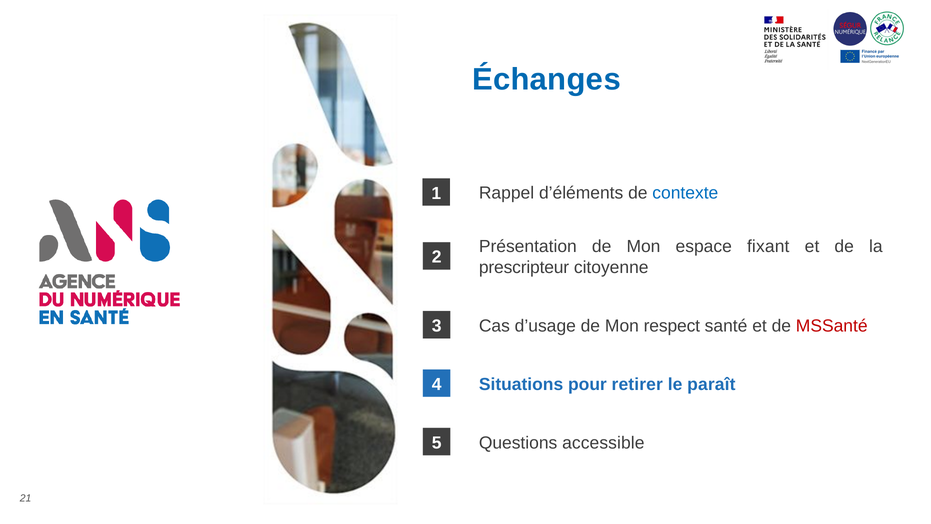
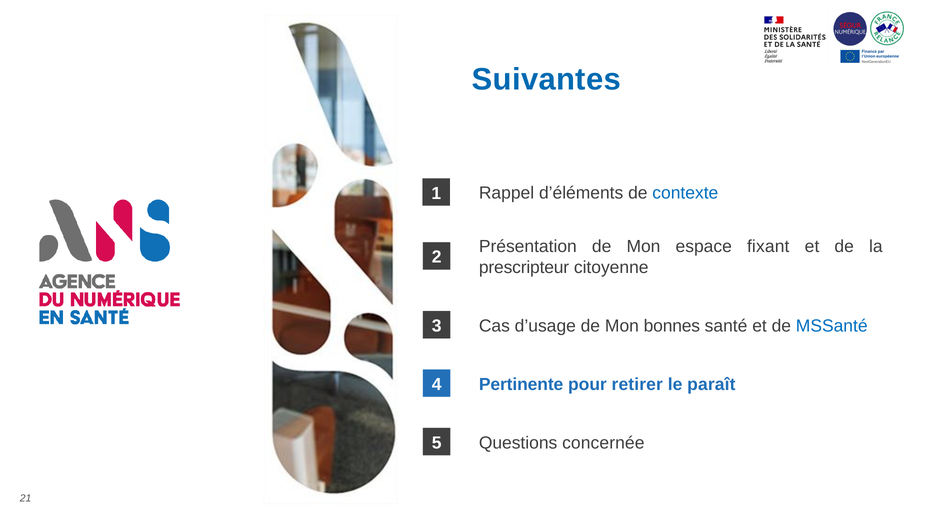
Échanges: Échanges -> Suivantes
respect: respect -> bonnes
MSSanté colour: red -> blue
Situations: Situations -> Pertinente
accessible: accessible -> concernée
